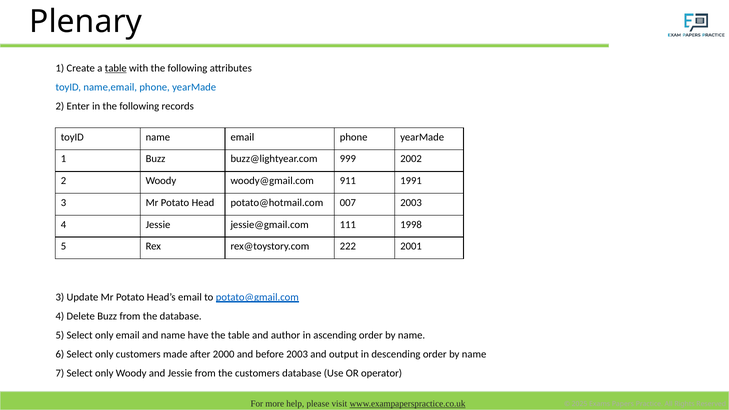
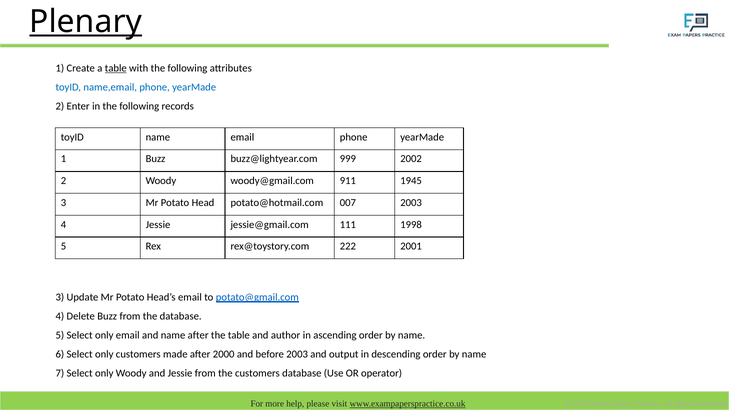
Plenary underline: none -> present
1991: 1991 -> 1945
name have: have -> after
